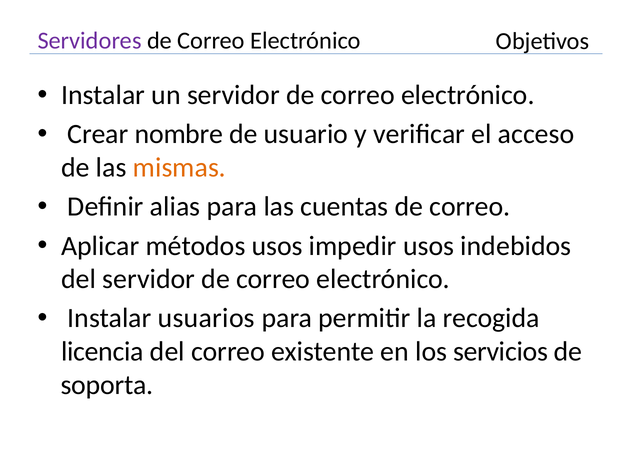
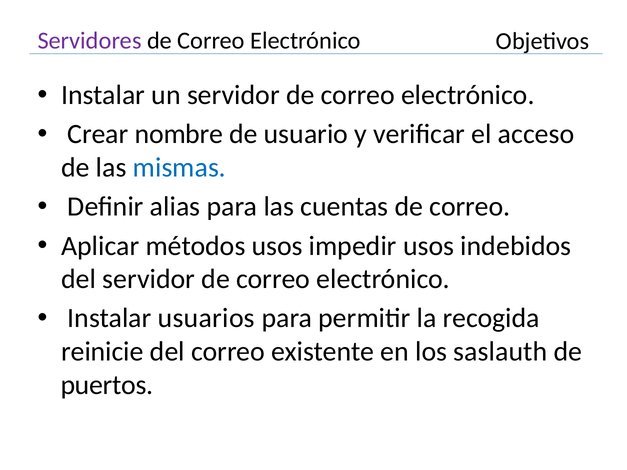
mismas colour: orange -> blue
licencia: licencia -> reinicie
servicios: servicios -> saslauth
soporta: soporta -> puertos
